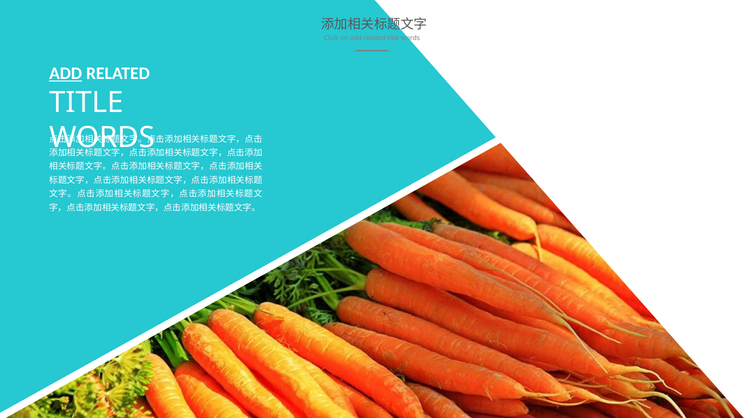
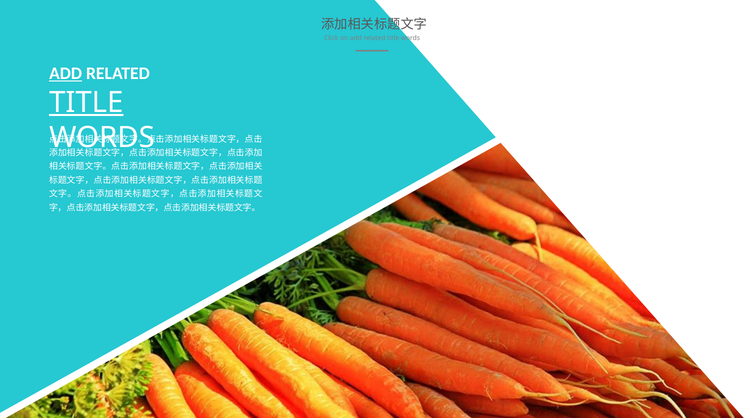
TITLE at (86, 103) underline: none -> present
